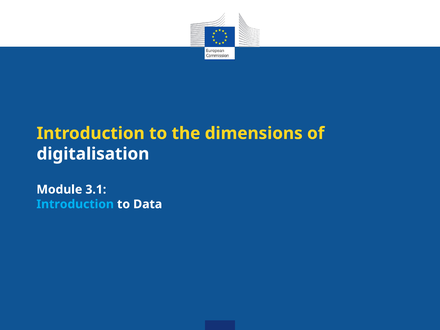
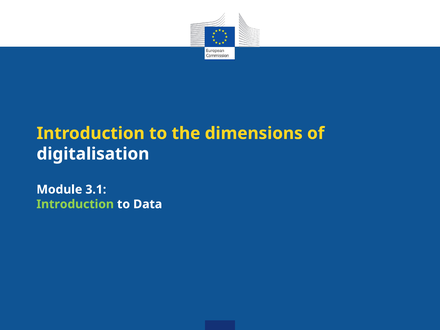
Introduction at (75, 204) colour: light blue -> light green
